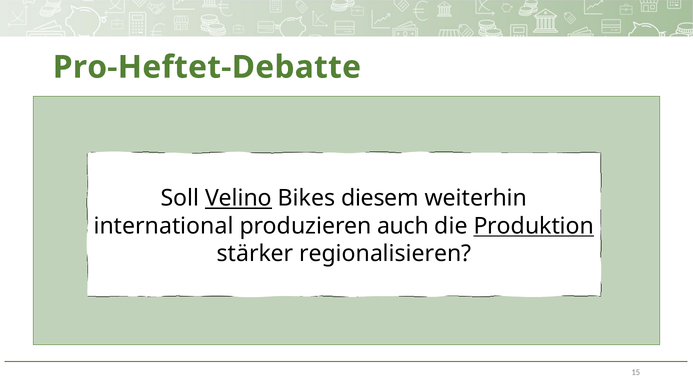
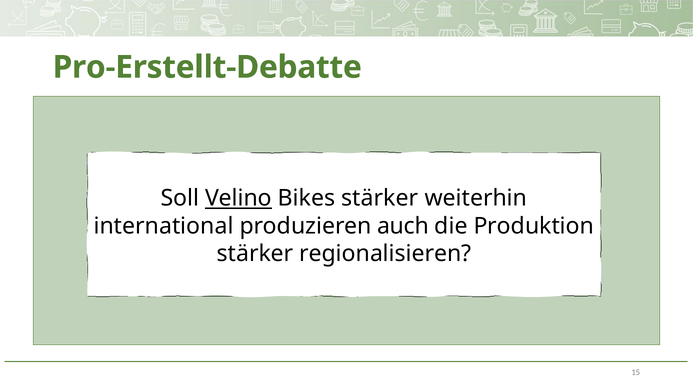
Pro-Heftet-Debatte: Pro-Heftet-Debatte -> Pro-Erstellt-Debatte
Bikes diesem: diesem -> stärker
Produktion underline: present -> none
